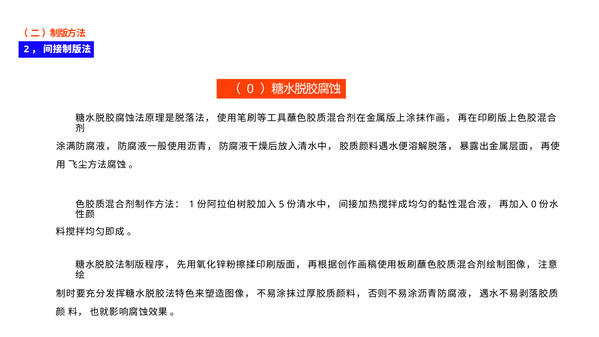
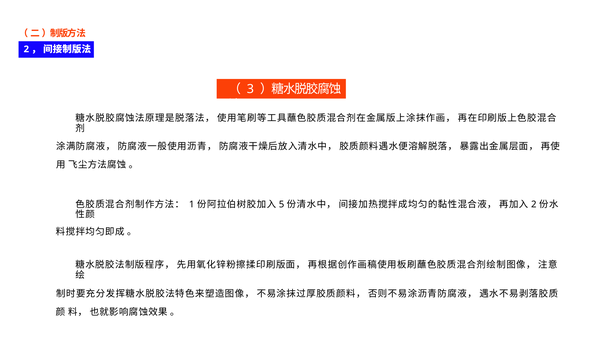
0 at (250, 89): 0 -> 3
0 at (534, 204): 0 -> 2
